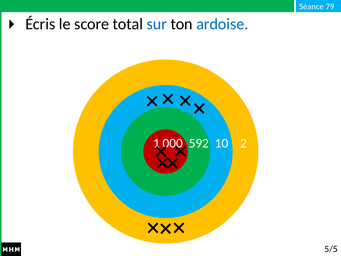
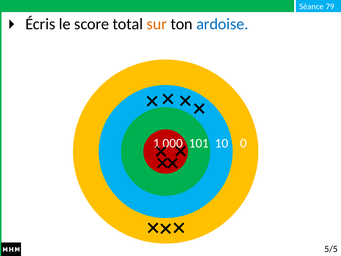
sur colour: blue -> orange
592: 592 -> 101
2: 2 -> 0
